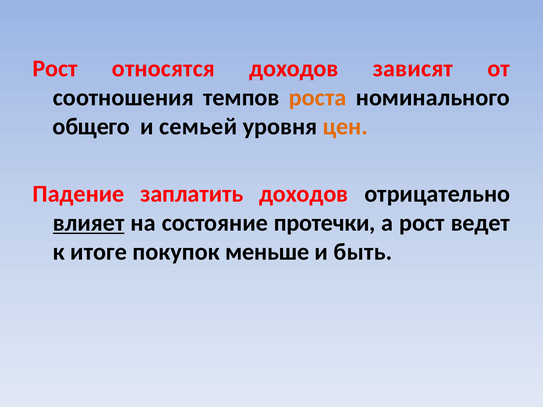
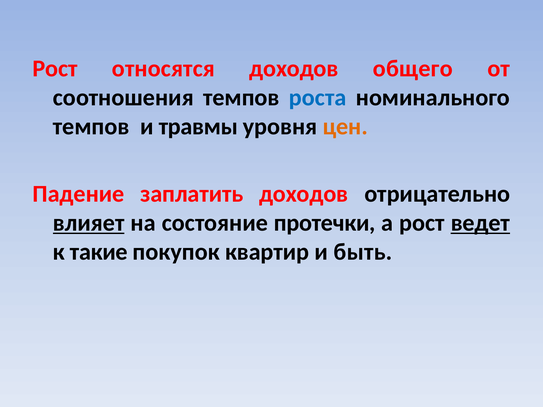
зависят: зависят -> общего
роста colour: orange -> blue
общего at (91, 127): общего -> темпов
семьей: семьей -> травмы
ведет underline: none -> present
итоге: итоге -> такие
меньше: меньше -> квартир
